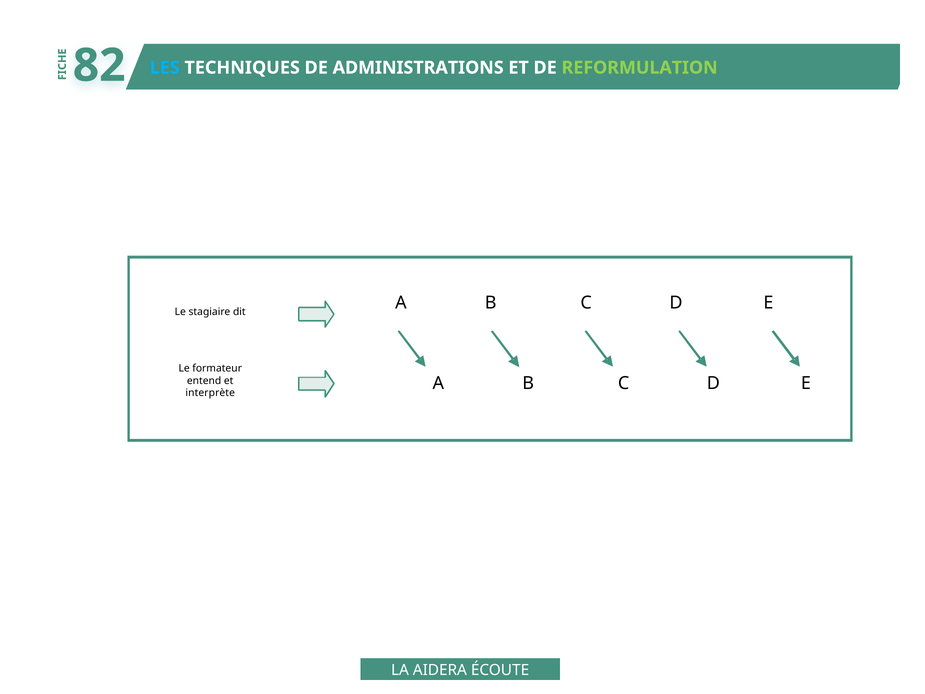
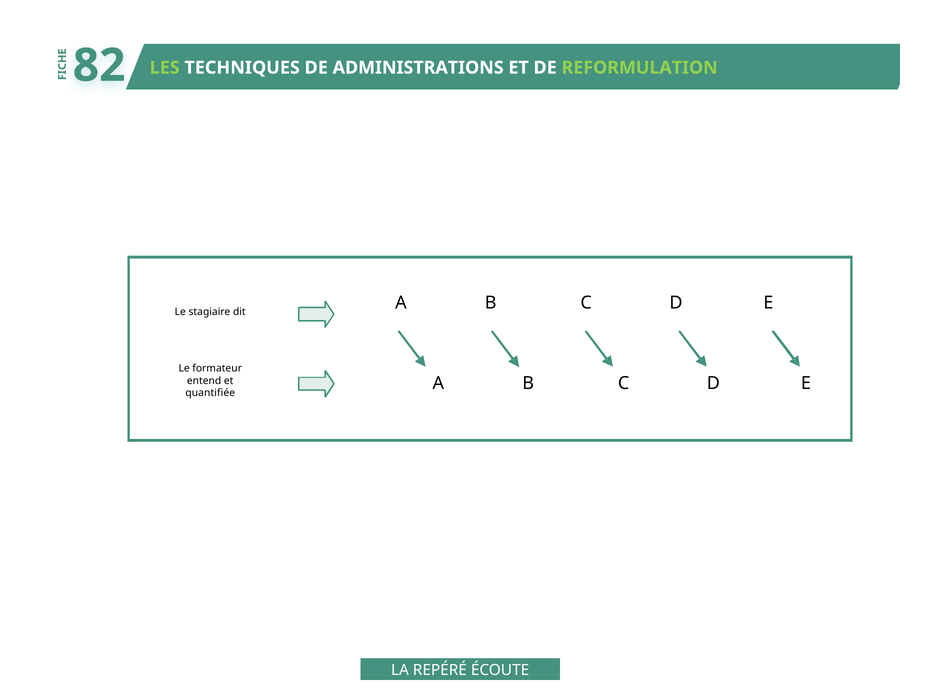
LES colour: light blue -> light green
interprète: interprète -> quantifiée
AIDERA: AIDERA -> REPÉRÉ
